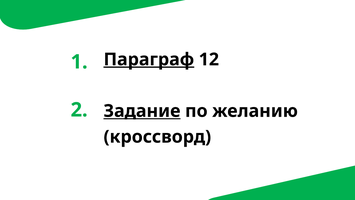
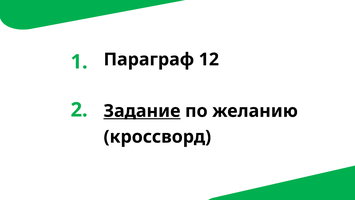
Параграф underline: present -> none
